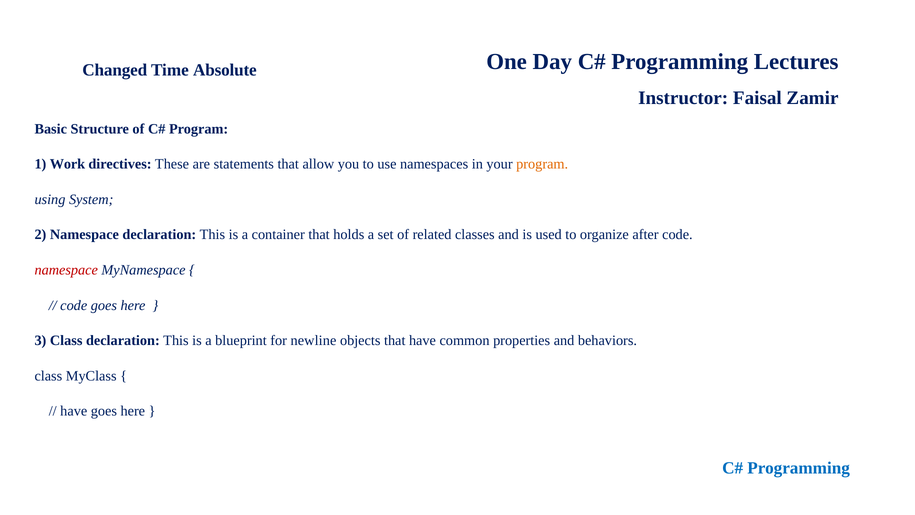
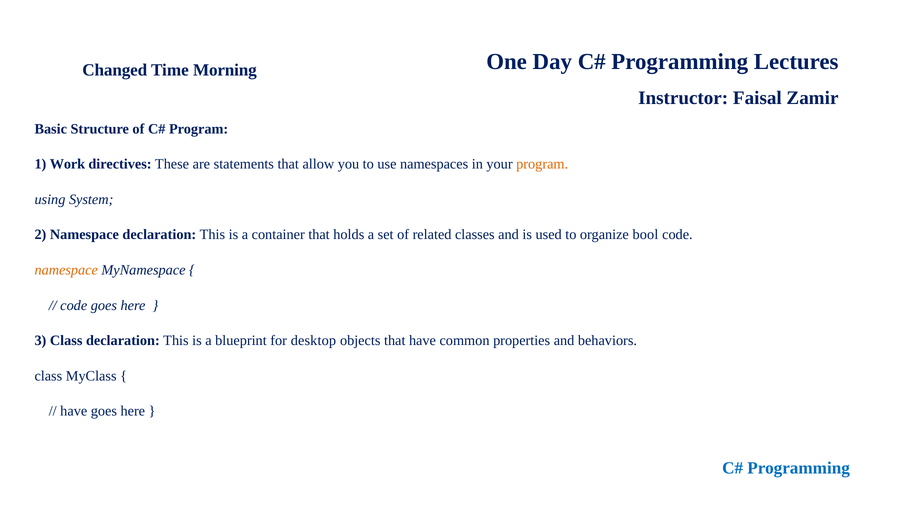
Absolute: Absolute -> Morning
after: after -> bool
namespace at (66, 270) colour: red -> orange
newline: newline -> desktop
